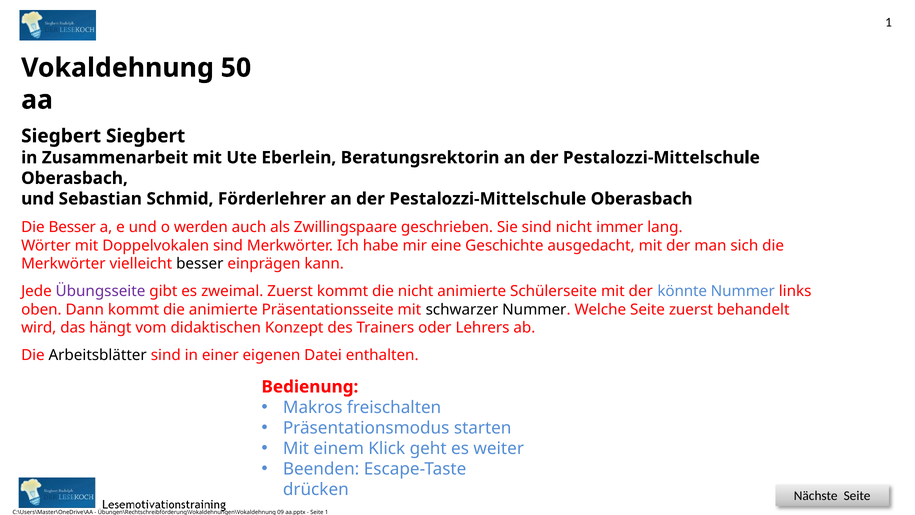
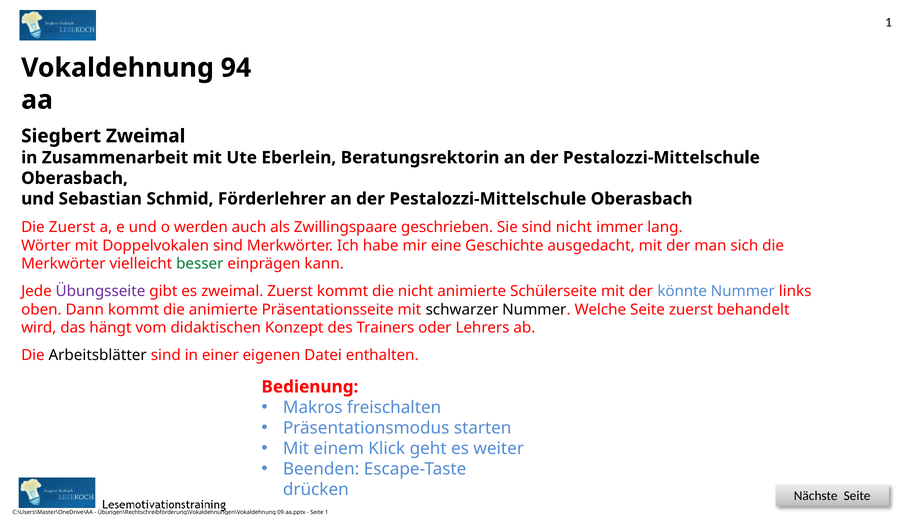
50: 50 -> 94
Siegbert Siegbert: Siegbert -> Zweimal
Die Besser: Besser -> Zuerst
besser at (200, 264) colour: black -> green
